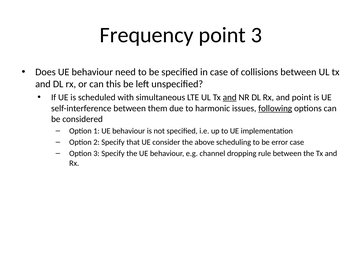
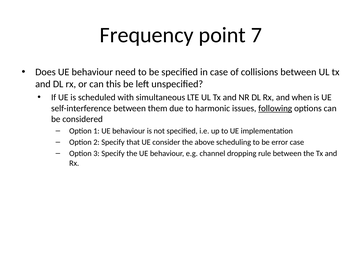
point 3: 3 -> 7
and at (230, 97) underline: present -> none
and point: point -> when
